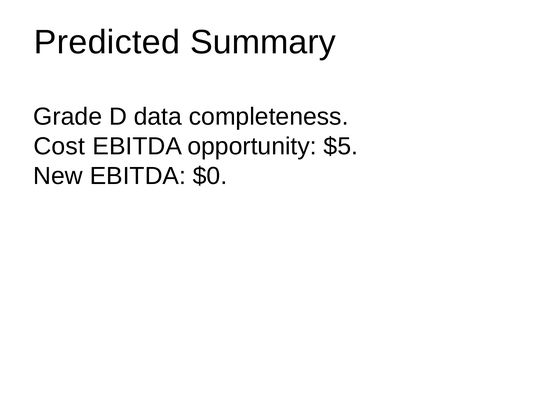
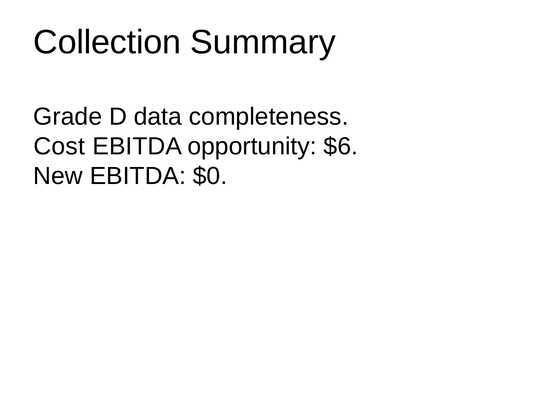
Predicted: Predicted -> Collection
$5: $5 -> $6
